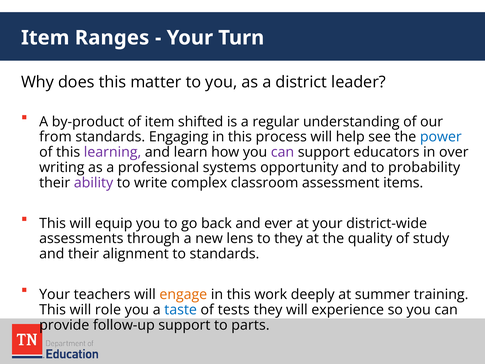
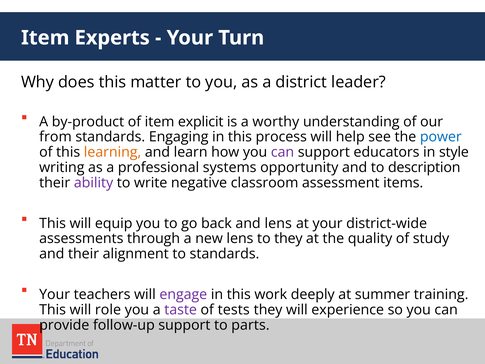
Ranges: Ranges -> Experts
shifted: shifted -> explicit
regular: regular -> worthy
learning colour: purple -> orange
over: over -> style
probability: probability -> description
complex: complex -> negative
and ever: ever -> lens
engage colour: orange -> purple
taste colour: blue -> purple
